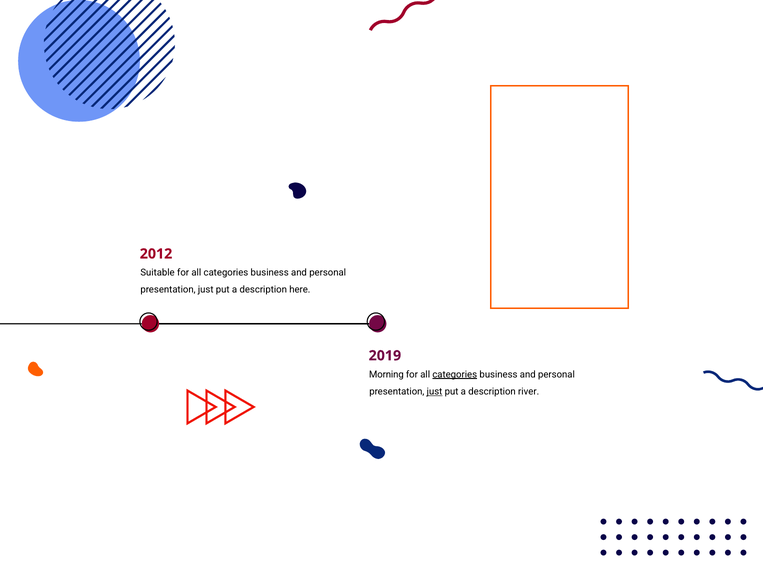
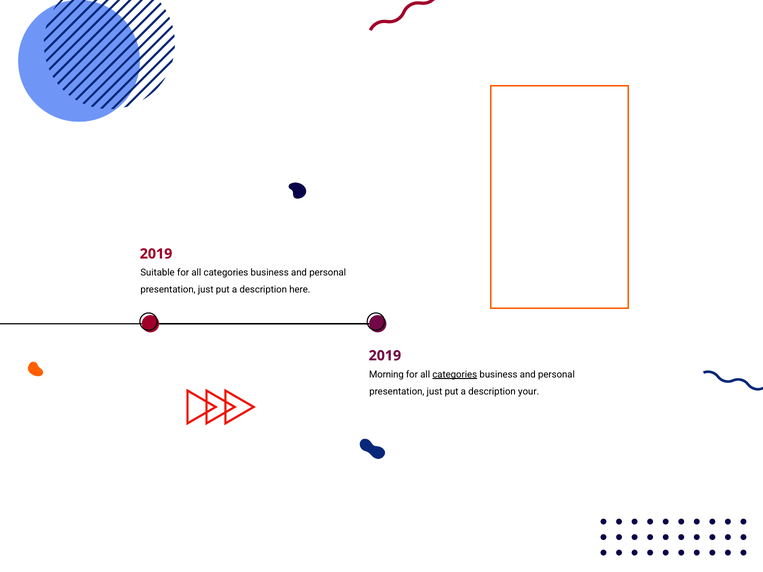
2012 at (156, 254): 2012 -> 2019
just at (435, 392) underline: present -> none
river: river -> your
